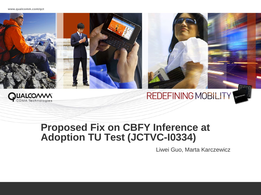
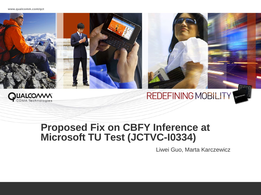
Adoption: Adoption -> Microsoft
